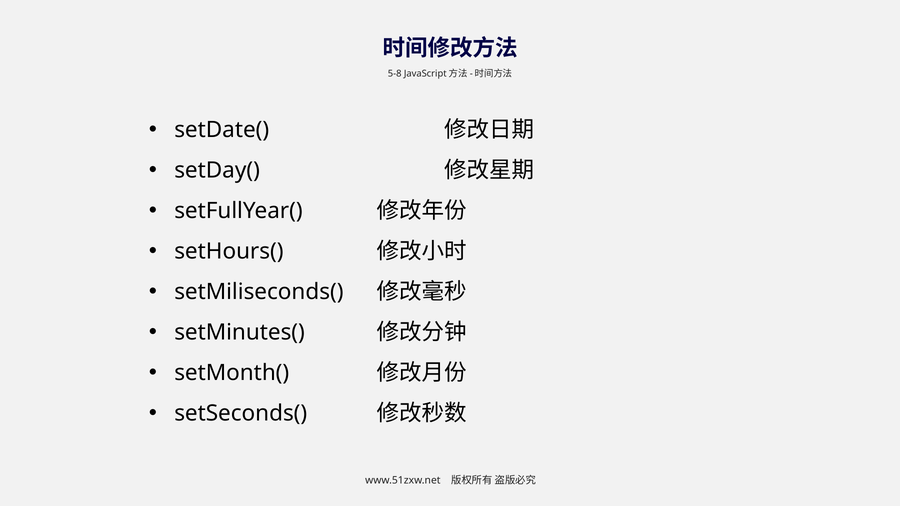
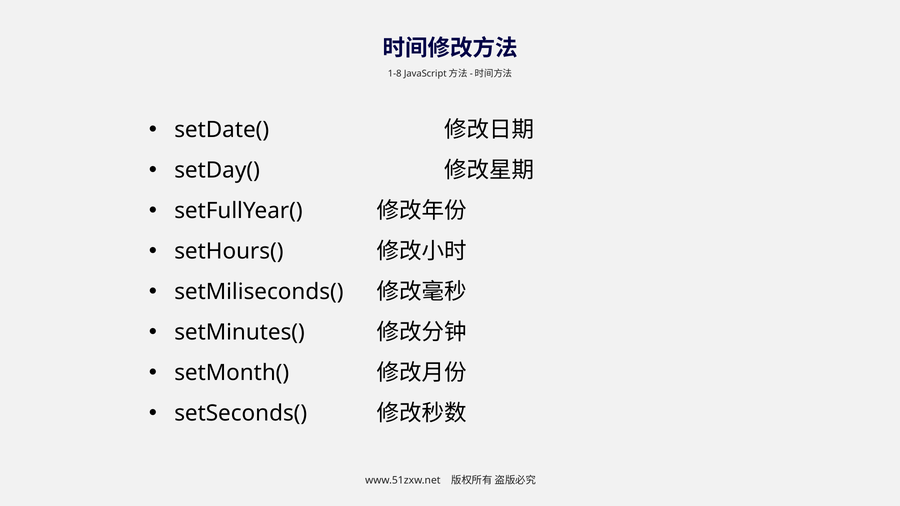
5-8: 5-8 -> 1-8
